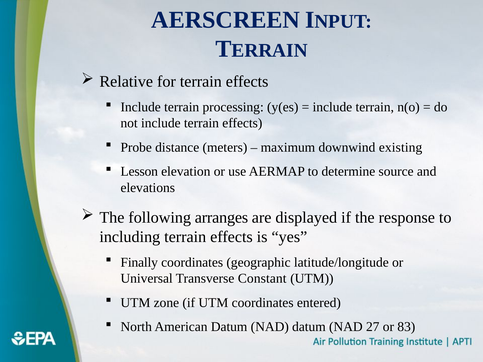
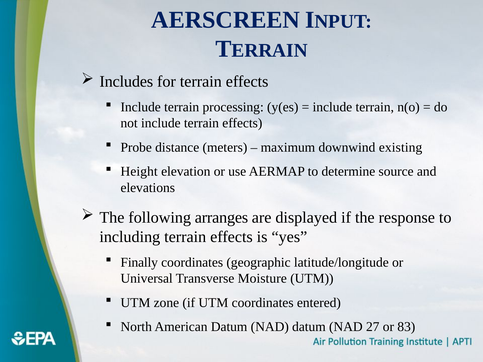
Relative: Relative -> Includes
Lesson: Lesson -> Height
Constant: Constant -> Moisture
